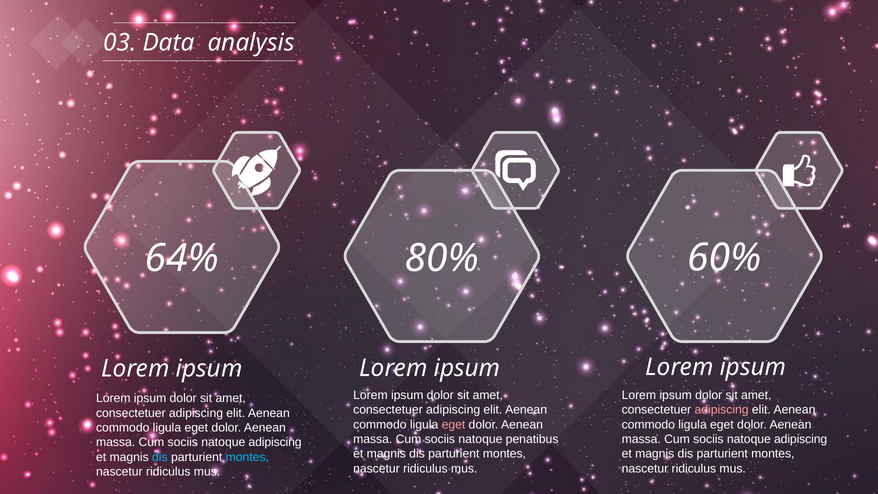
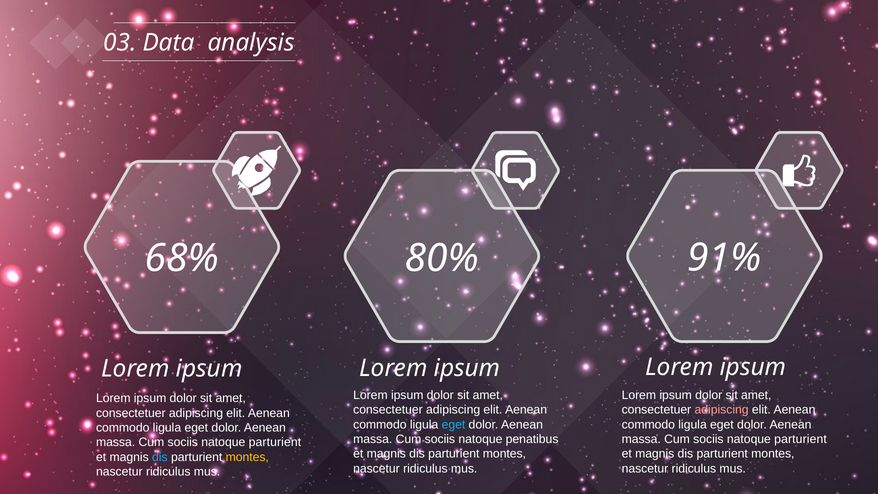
64%: 64% -> 68%
60%: 60% -> 91%
eget at (453, 425) colour: pink -> light blue
adipiscing at (801, 439): adipiscing -> parturient
adipiscing at (275, 442): adipiscing -> parturient
montes at (247, 457) colour: light blue -> yellow
